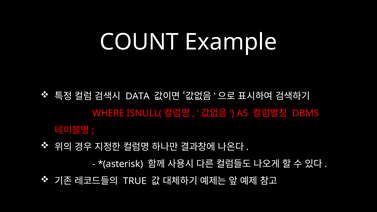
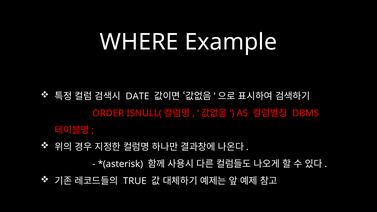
COUNT: COUNT -> WHERE
DATA: DATA -> DATE
WHERE: WHERE -> ORDER
